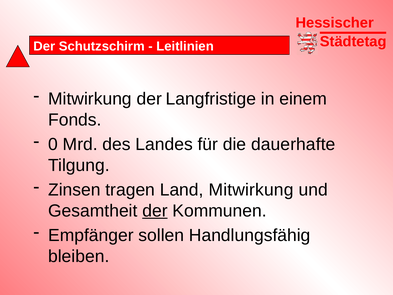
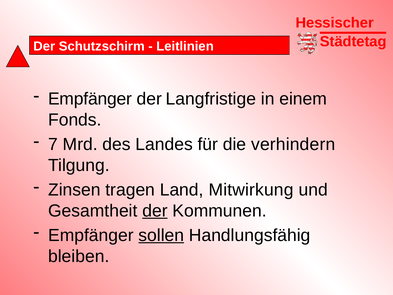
Mitwirkung at (90, 99): Mitwirkung -> Empfänger
0: 0 -> 7
dauerhafte: dauerhafte -> verhindern
sollen underline: none -> present
